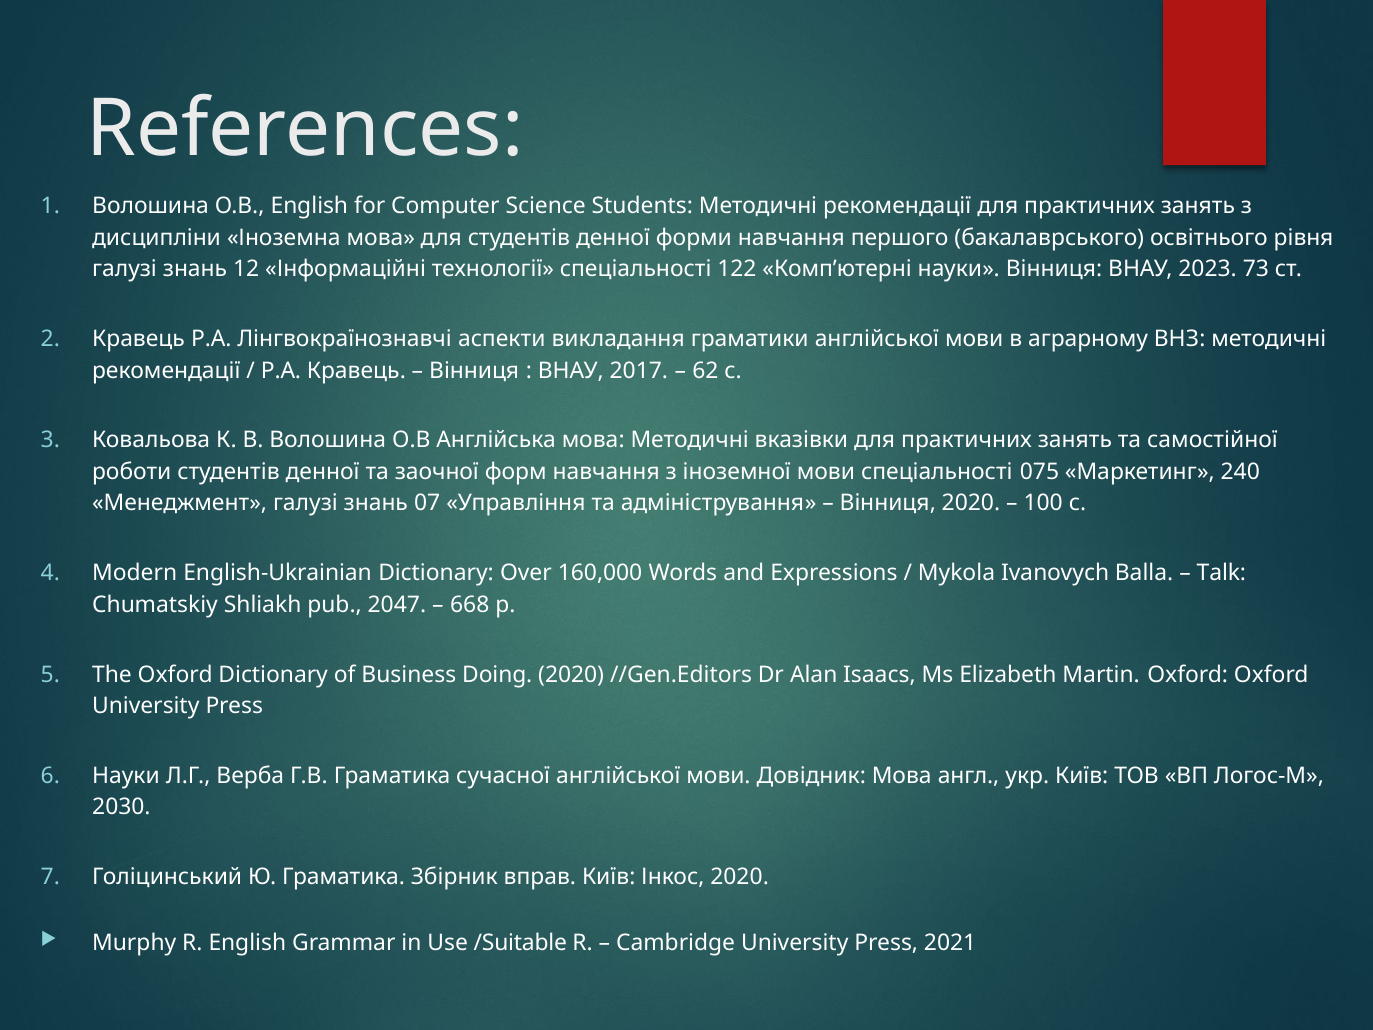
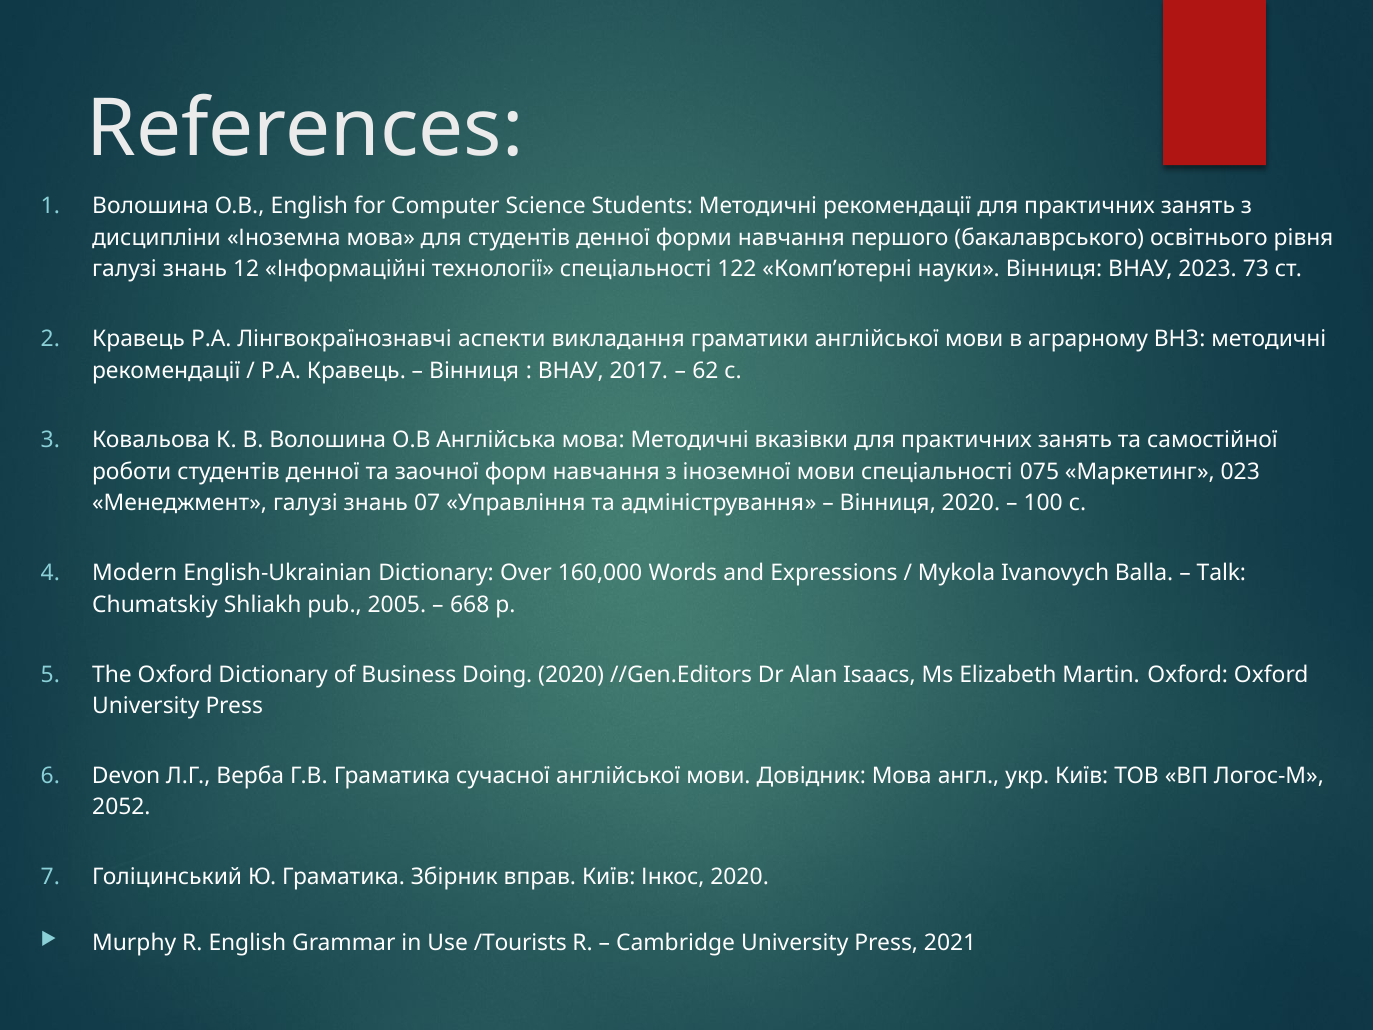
240: 240 -> 023
2047: 2047 -> 2005
Науки at (126, 776): Науки -> Devon
2030: 2030 -> 2052
/Suitable: /Suitable -> /Tourists
